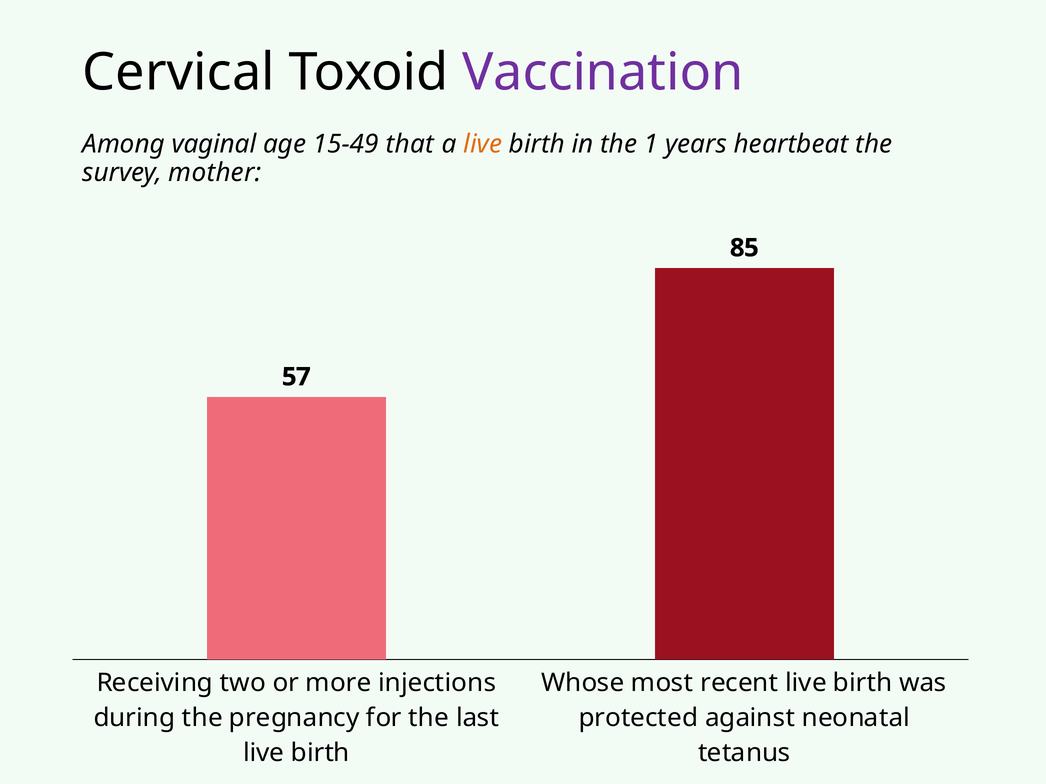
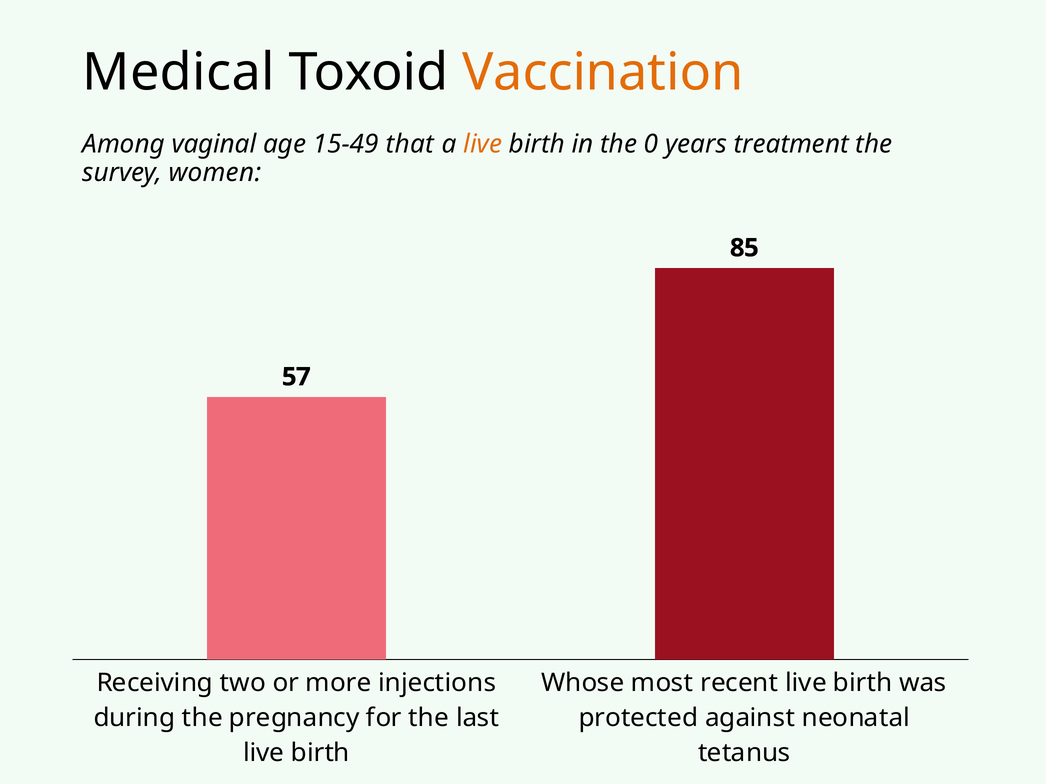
Cervical: Cervical -> Medical
Vaccination colour: purple -> orange
1: 1 -> 0
heartbeat: heartbeat -> treatment
mother: mother -> women
